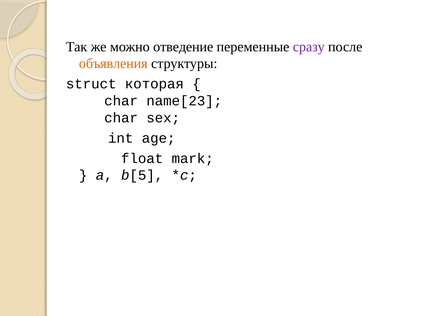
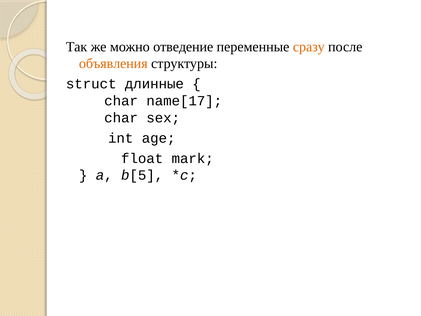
сразу colour: purple -> orange
которая: которая -> длинные
name[23: name[23 -> name[17
